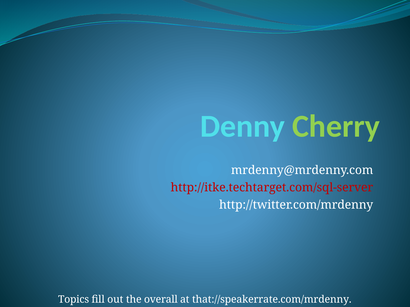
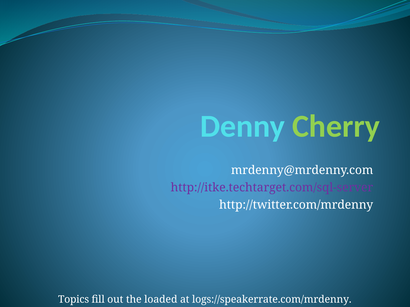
http://itke.techtarget.com/sql-server colour: red -> purple
overall: overall -> loaded
that://speakerrate.com/mrdenny: that://speakerrate.com/mrdenny -> logs://speakerrate.com/mrdenny
